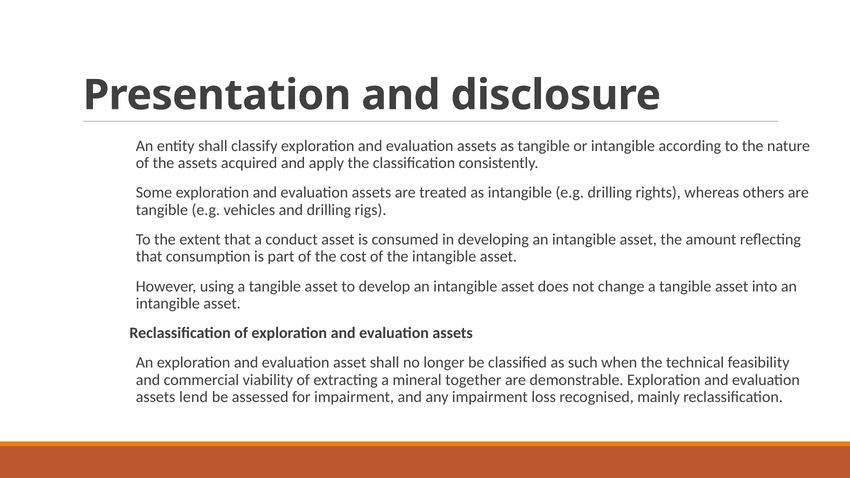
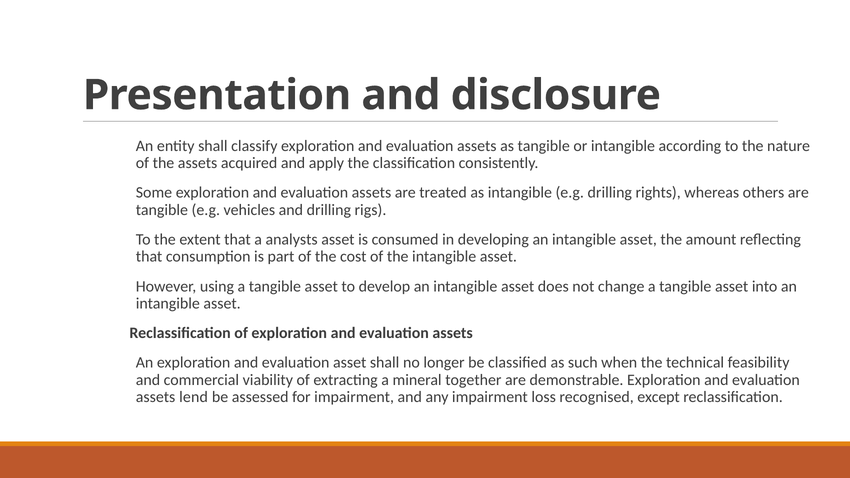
conduct: conduct -> analysts
mainly: mainly -> except
